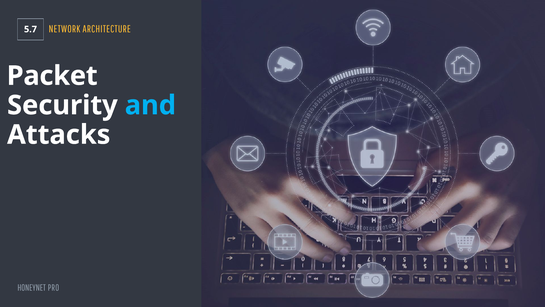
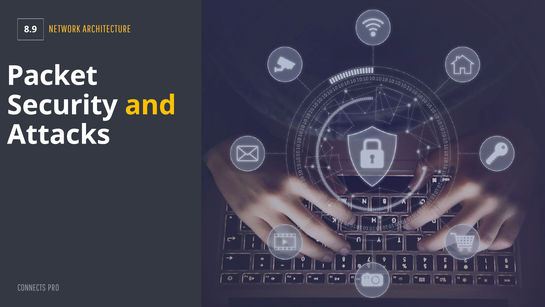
5.7: 5.7 -> 8.9
and colour: light blue -> yellow
HONEYNET: HONEYNET -> CONNECTS
